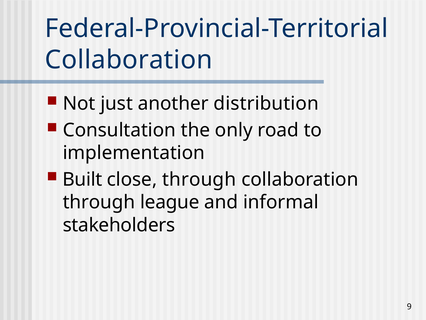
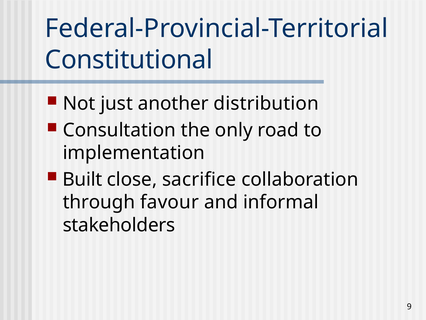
Collaboration at (129, 60): Collaboration -> Constitutional
close through: through -> sacrifice
league: league -> favour
